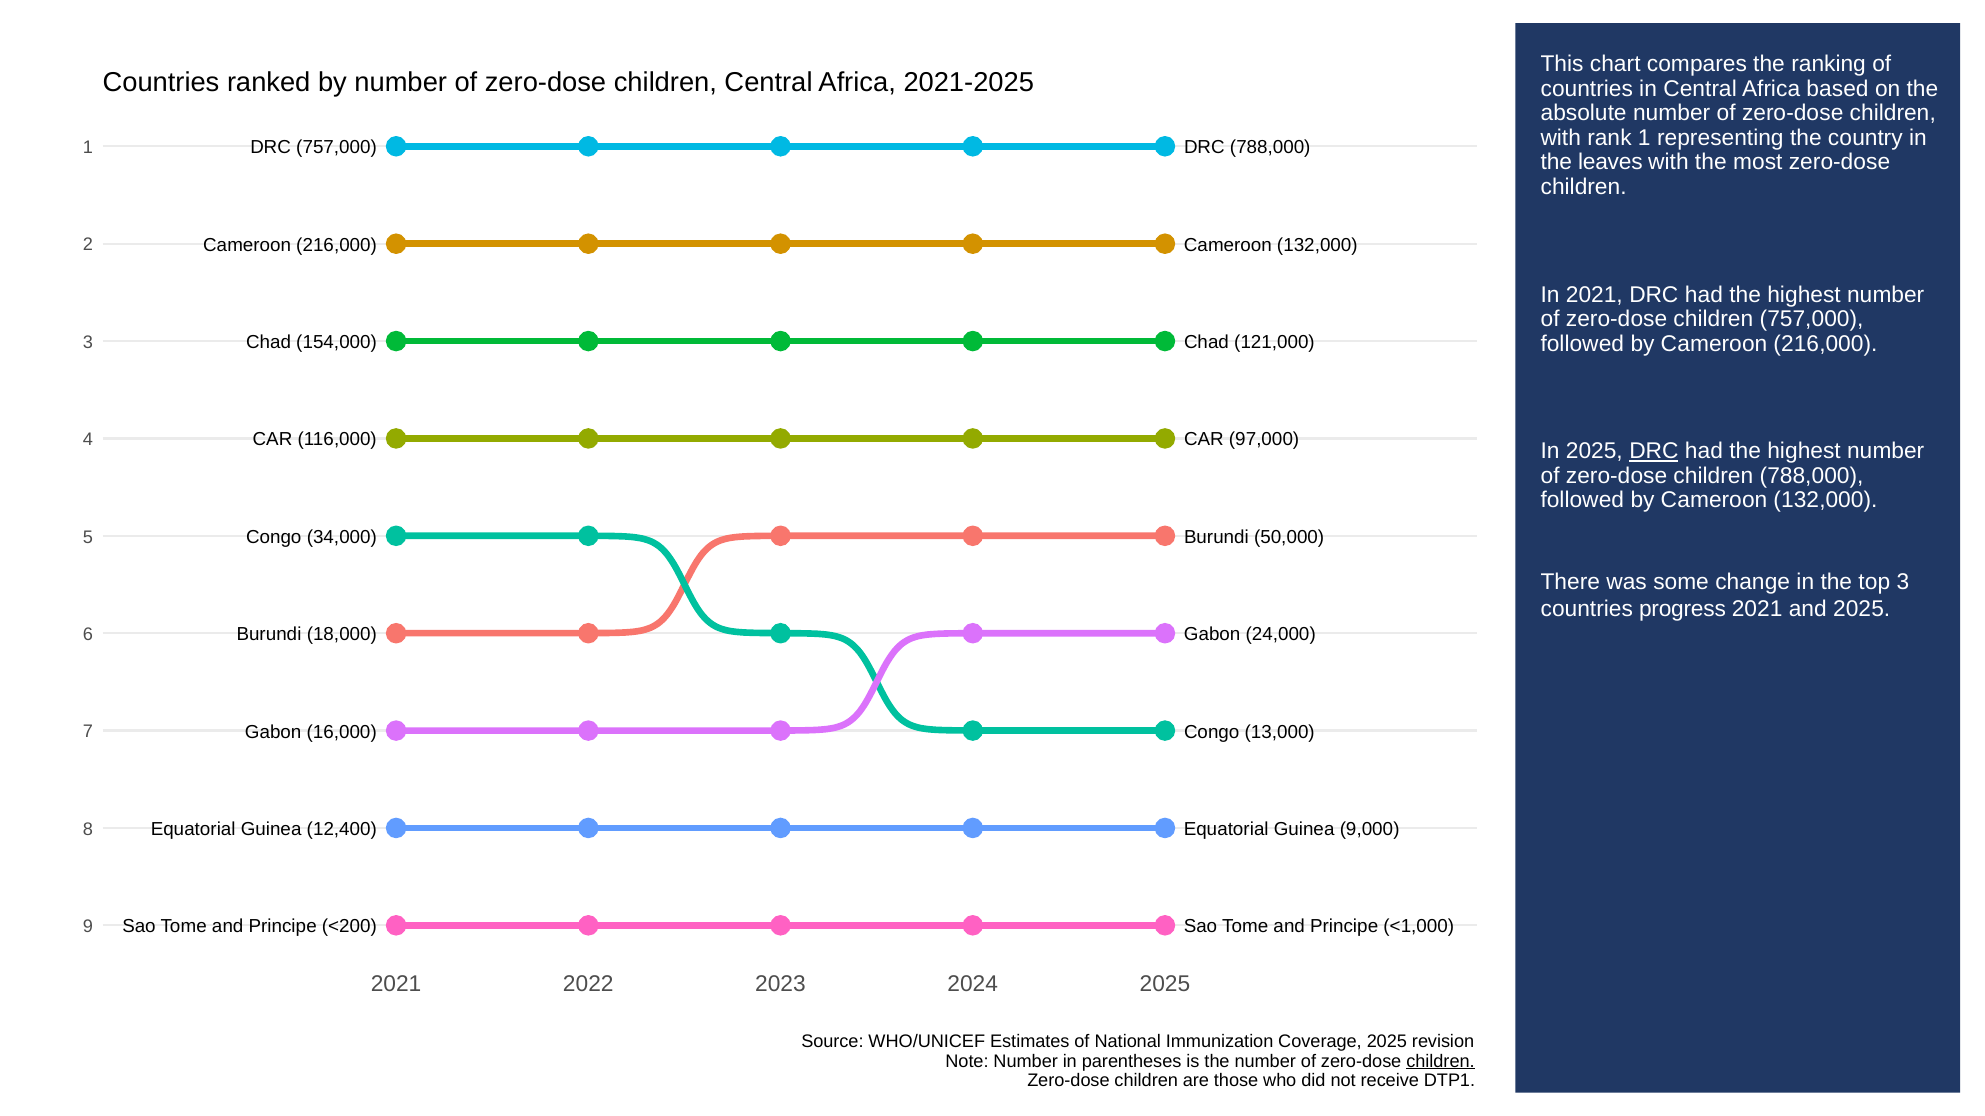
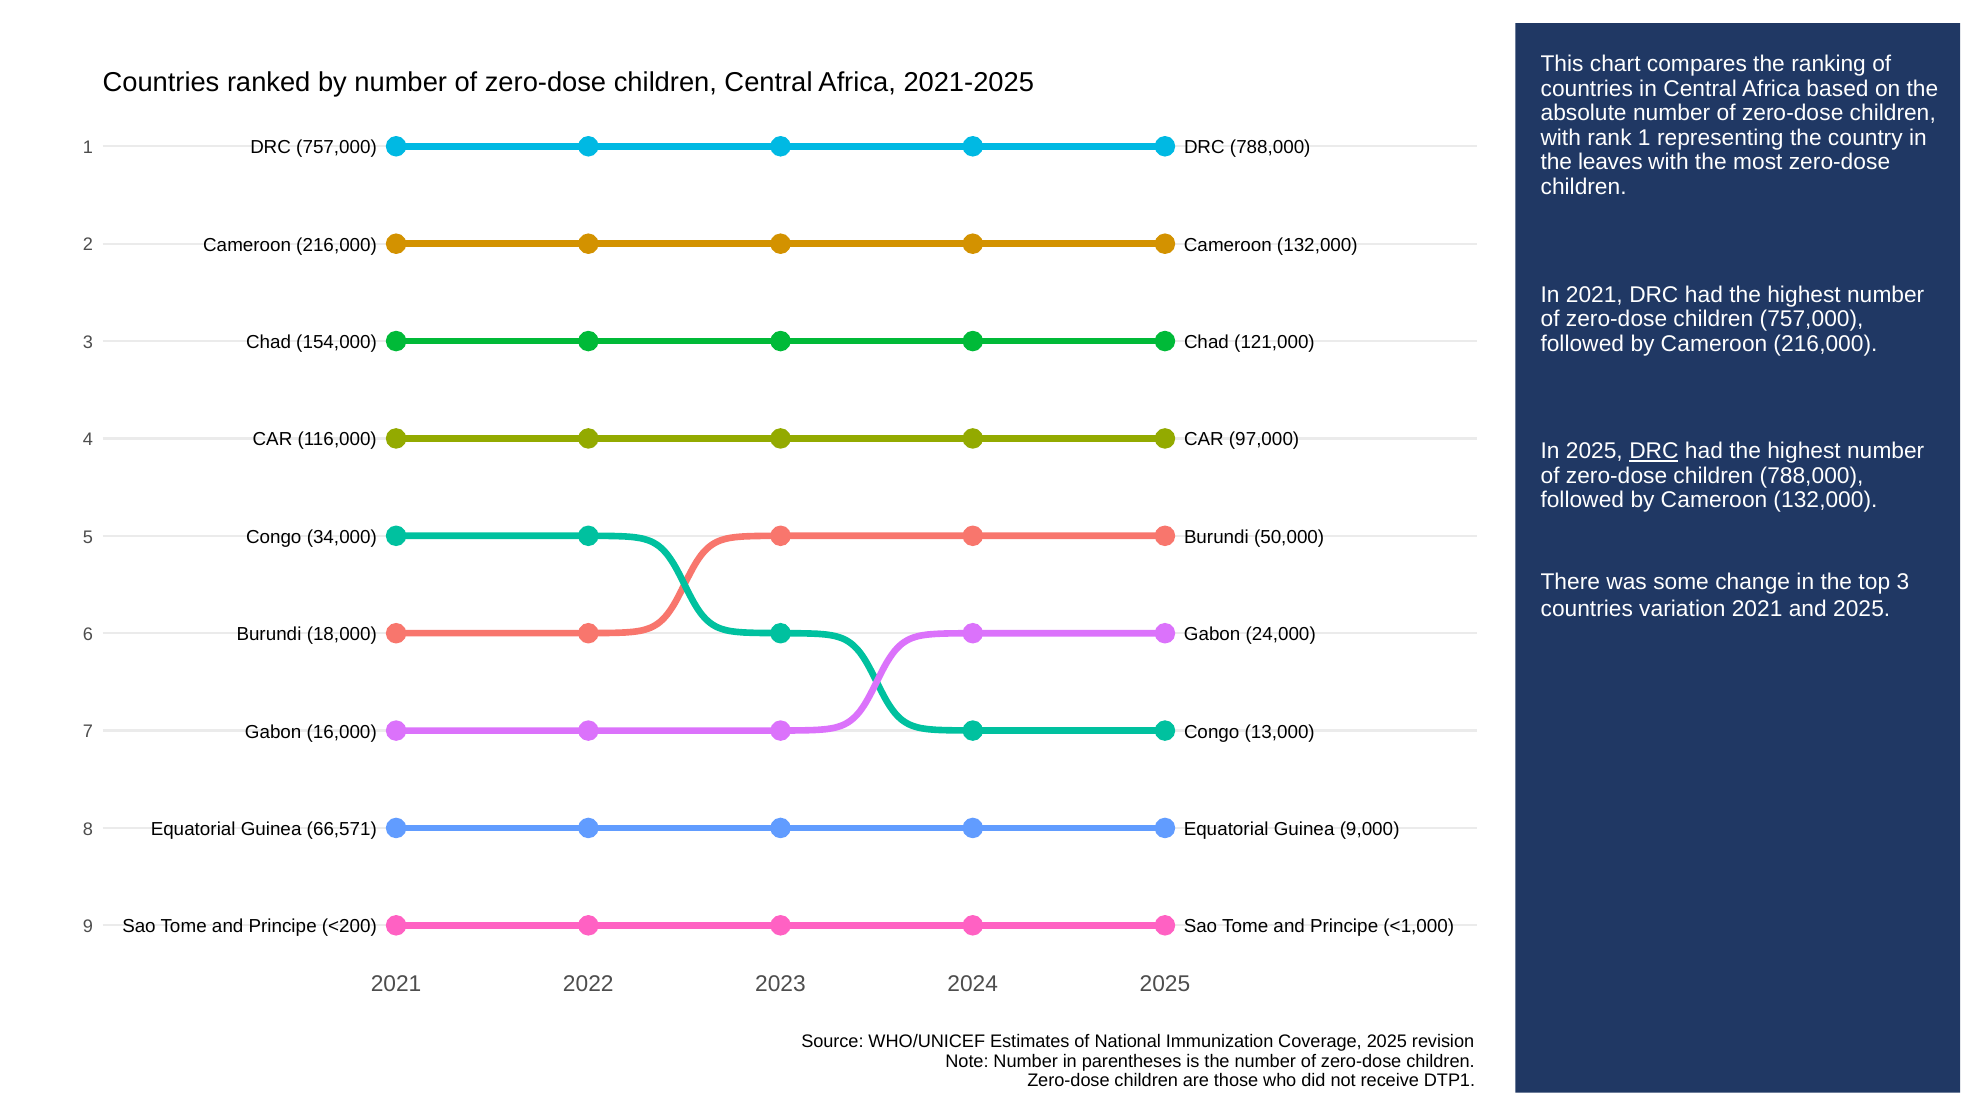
progress: progress -> variation
12,400: 12,400 -> 66,571
children at (1440, 1062) underline: present -> none
